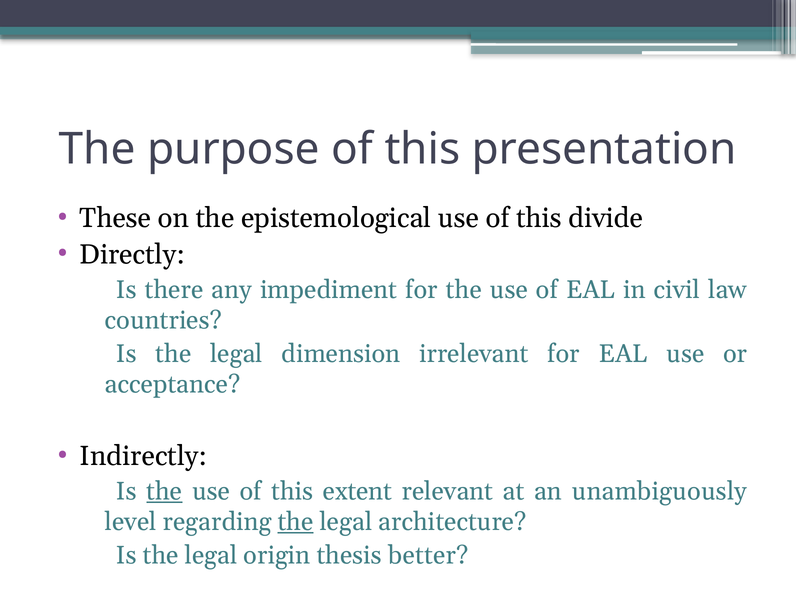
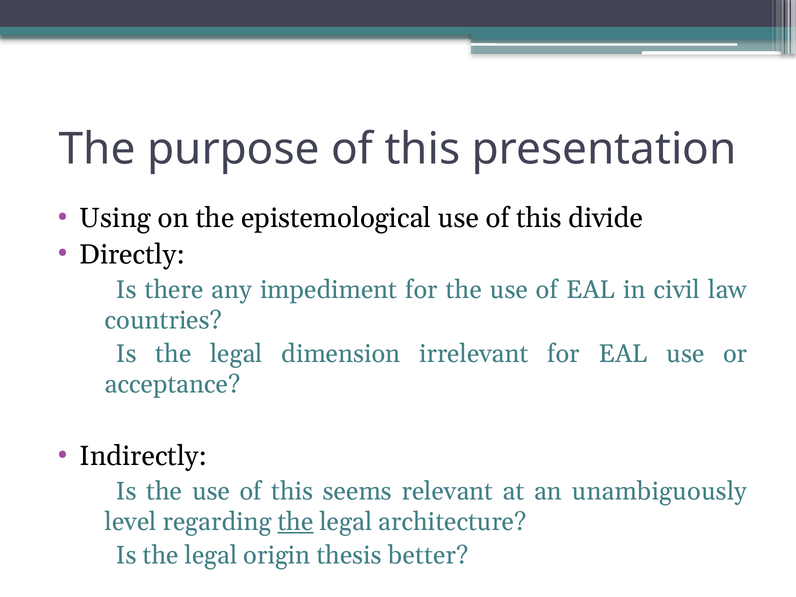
These: These -> Using
the at (164, 491) underline: present -> none
extent: extent -> seems
